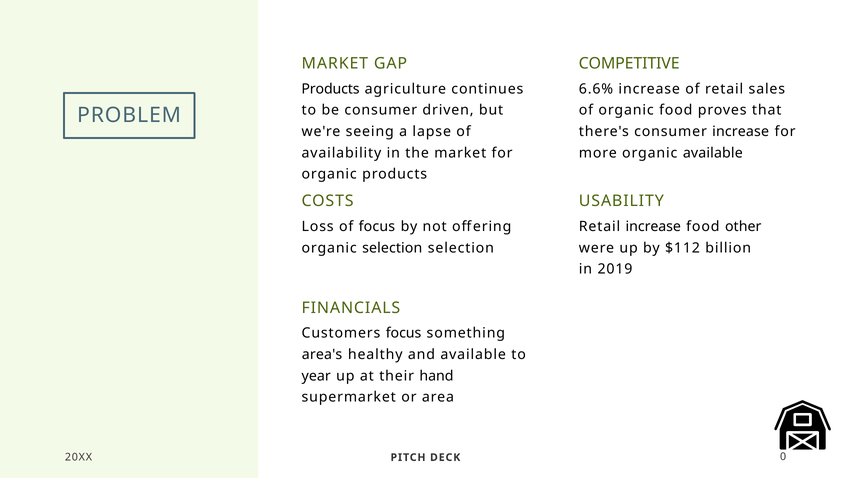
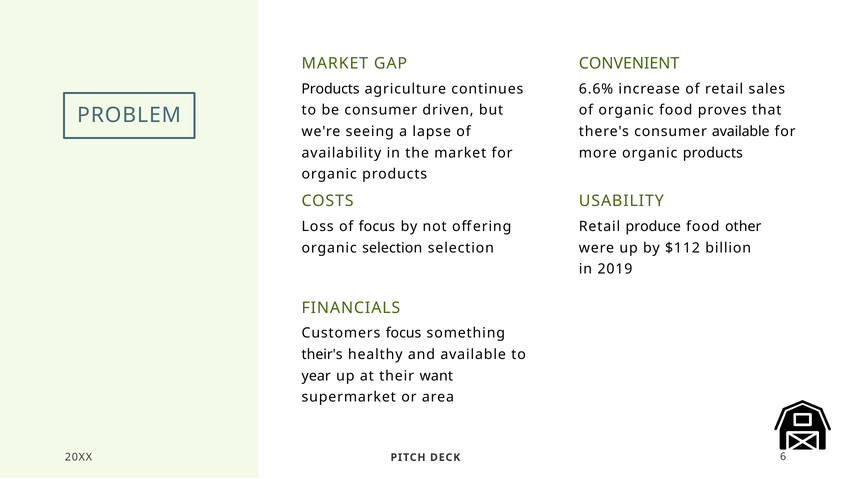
COMPETITIVE: COMPETITIVE -> CONVENIENT
consumer increase: increase -> available
more organic available: available -> products
Retail increase: increase -> produce
area's: area's -> their's
hand: hand -> want
0: 0 -> 6
